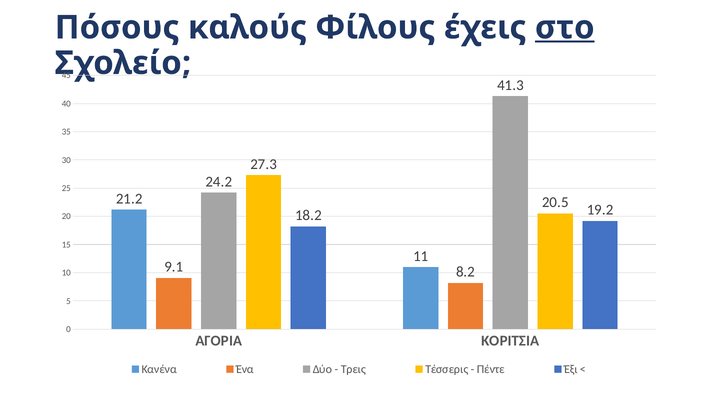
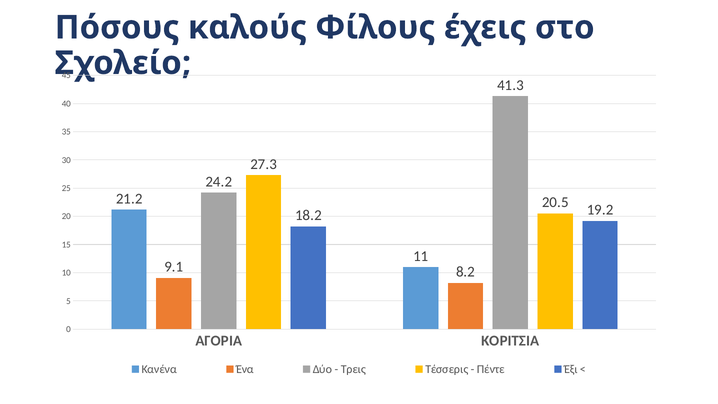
στο underline: present -> none
